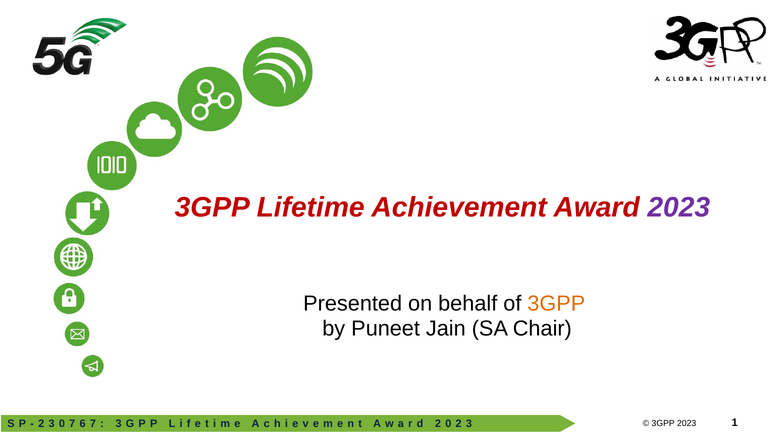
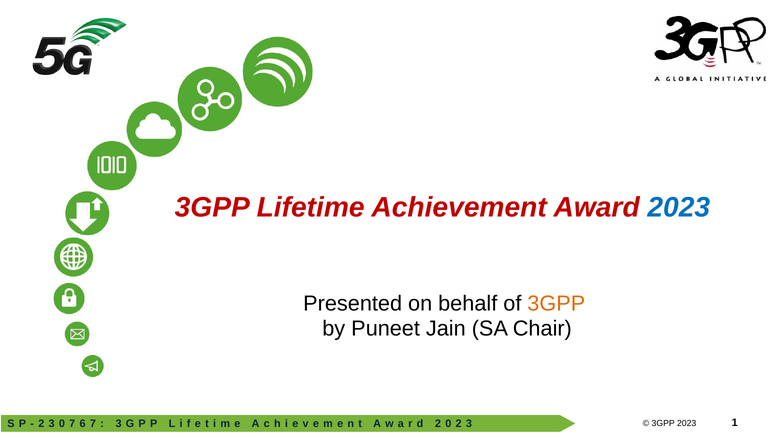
2023 at (679, 207) colour: purple -> blue
